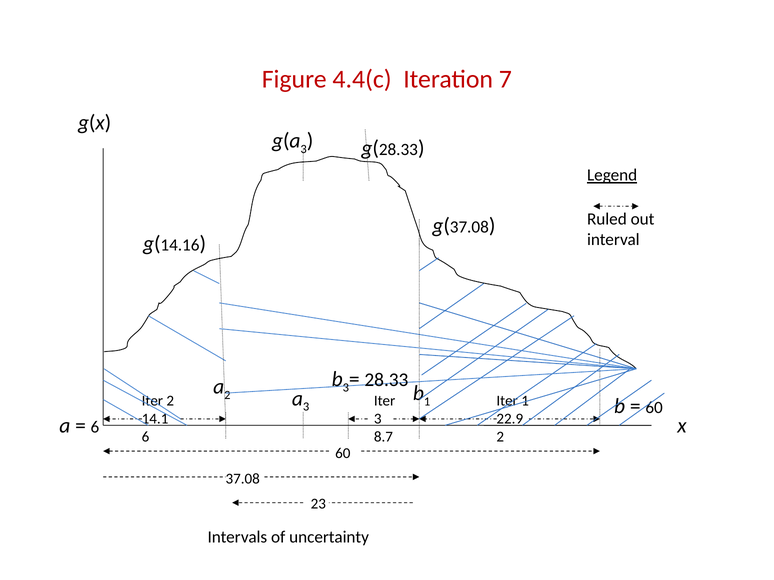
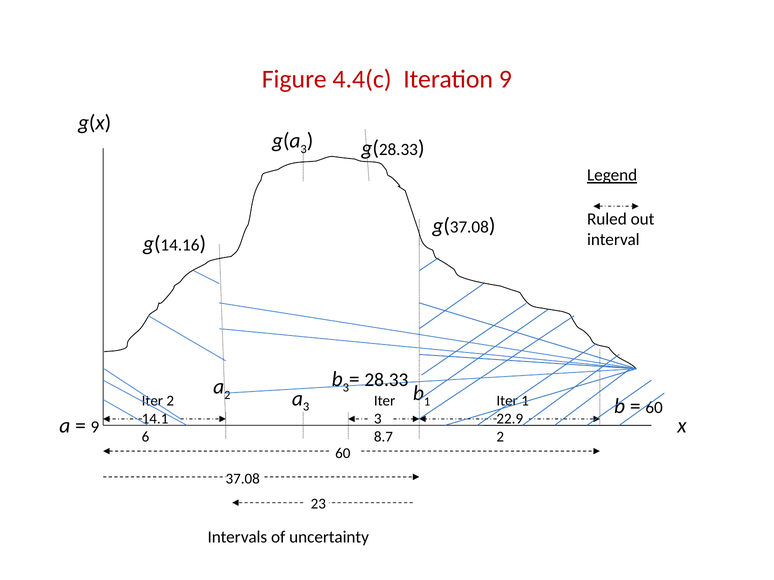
Iteration 7: 7 -> 9
6 at (95, 427): 6 -> 9
